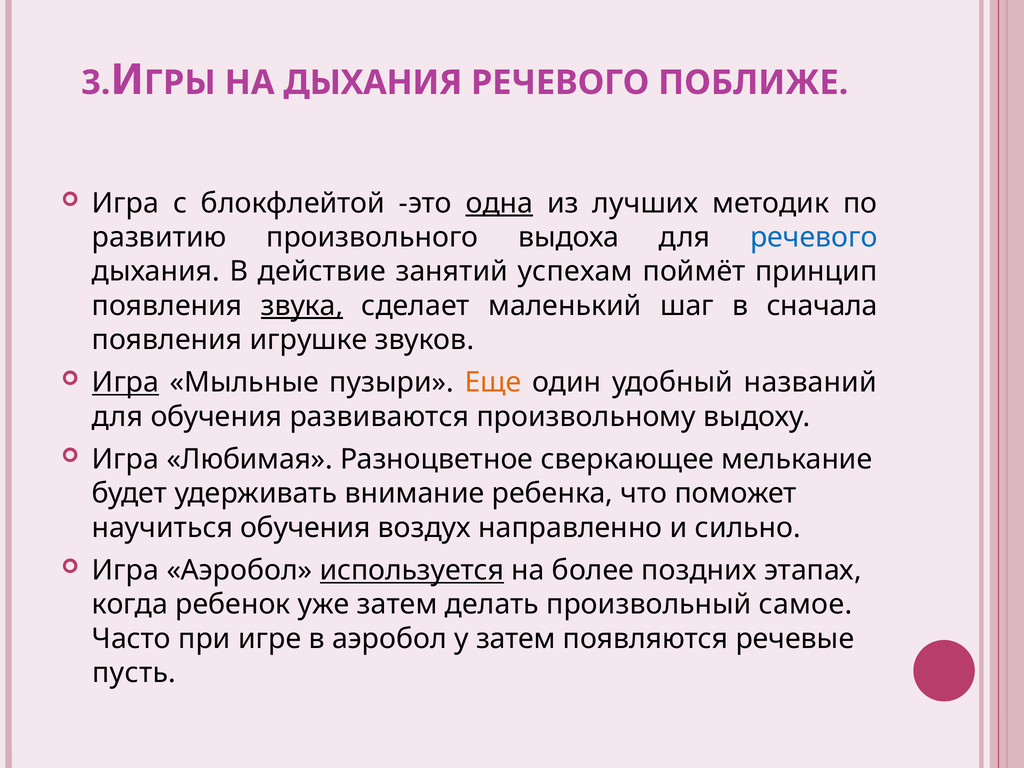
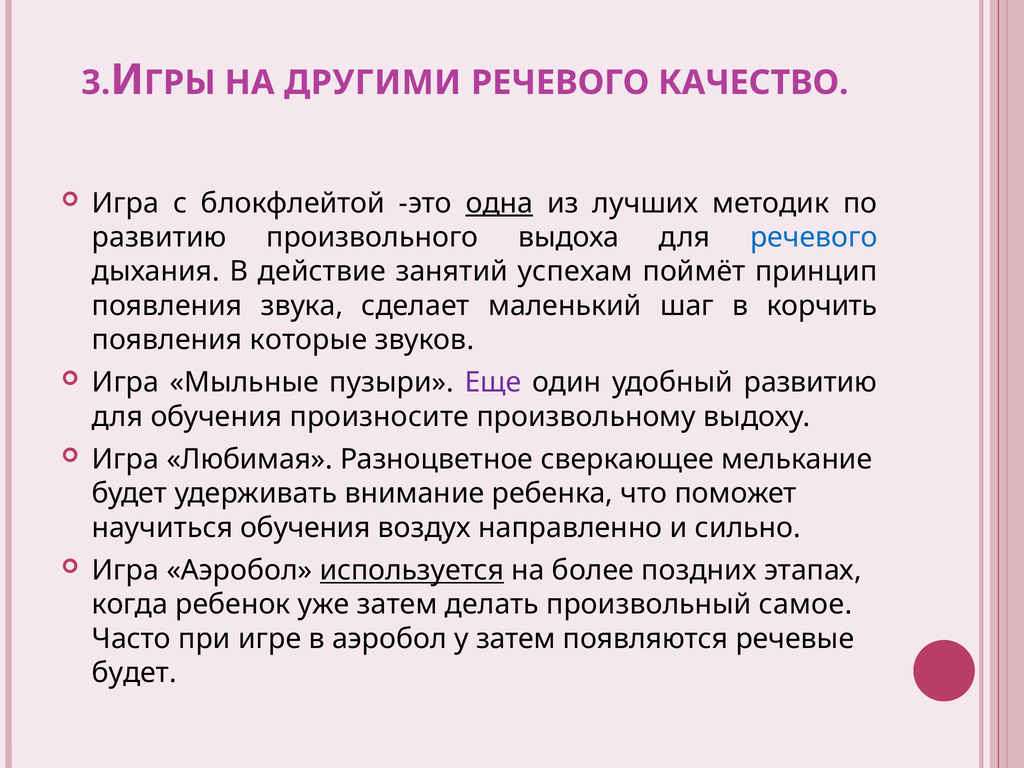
НА ДЫХАНИЯ: ДЫХАНИЯ -> ДРУГИМИ
ПОБЛИЖЕ: ПОБЛИЖЕ -> КАЧЕСТВО
звука underline: present -> none
сначала: сначала -> корчить
игрушке: игрушке -> которые
Игра at (126, 383) underline: present -> none
Еще colour: orange -> purple
удобный названий: названий -> развитию
развиваются: развиваются -> произносите
пусть at (134, 673): пусть -> будет
